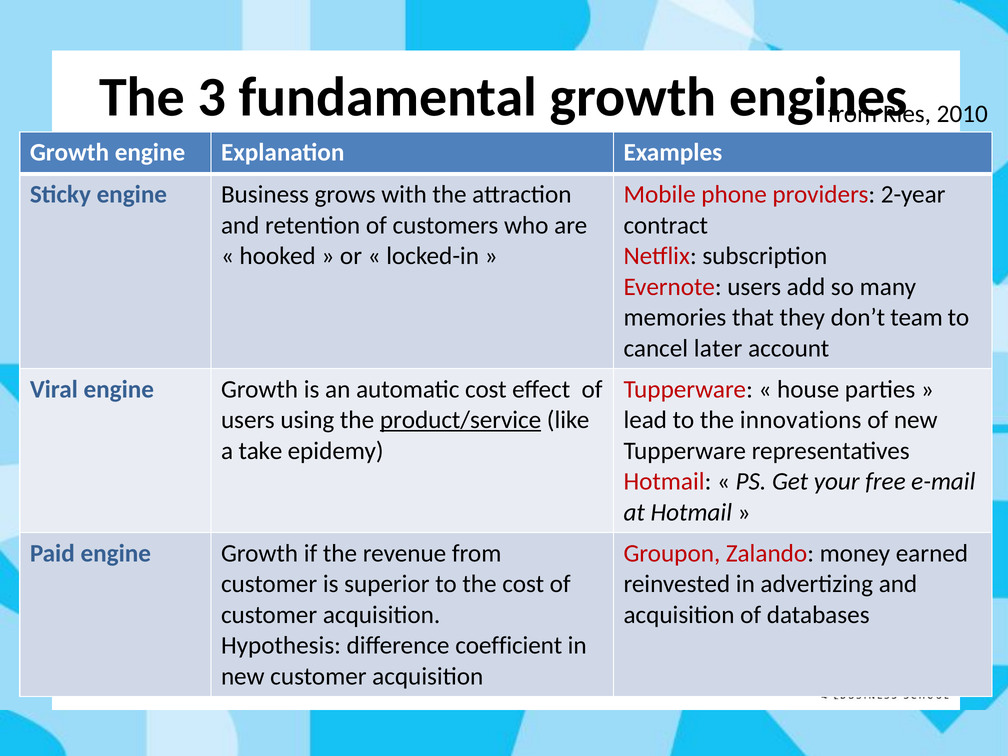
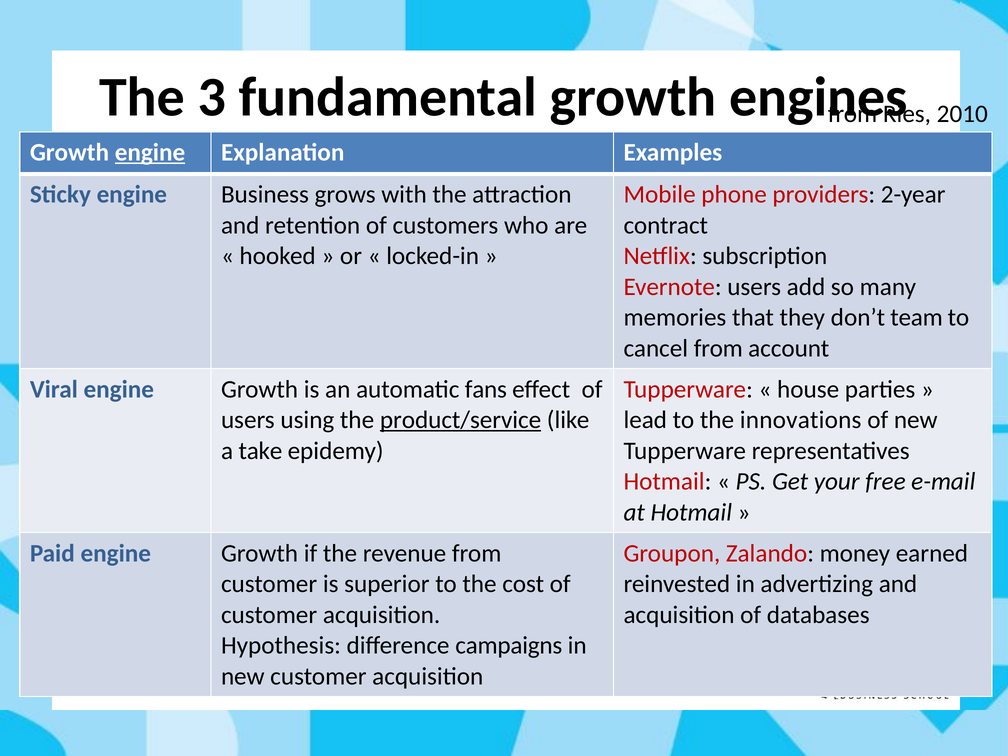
engine at (150, 153) underline: none -> present
cancel later: later -> from
automatic cost: cost -> fans
coefficient: coefficient -> campaigns
